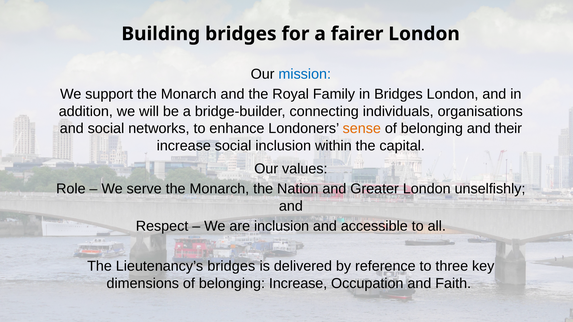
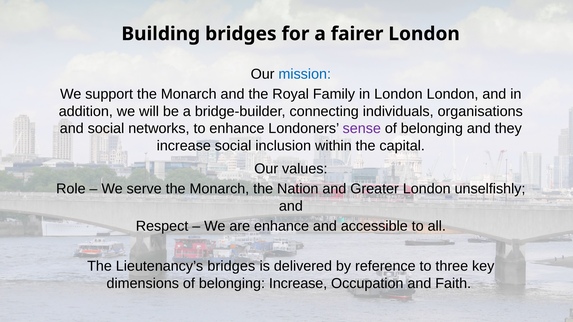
in Bridges: Bridges -> London
sense colour: orange -> purple
their: their -> they
are inclusion: inclusion -> enhance
